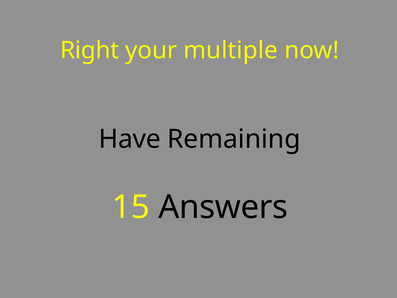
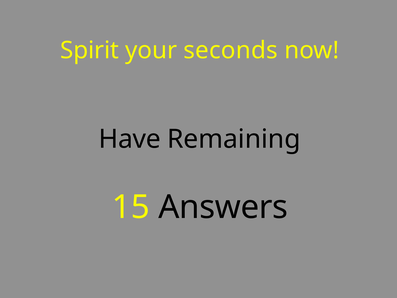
Right: Right -> Spirit
multiple: multiple -> seconds
